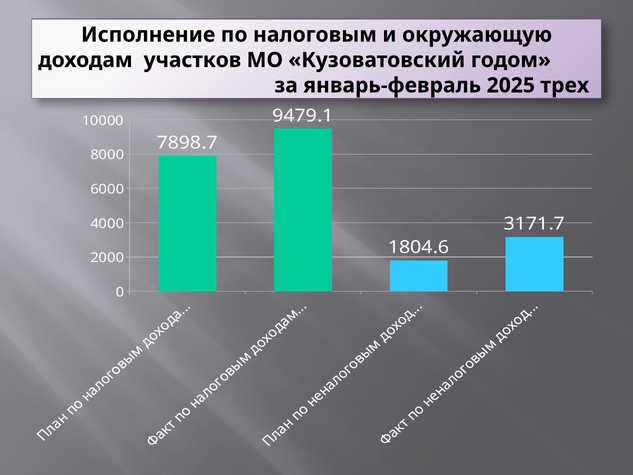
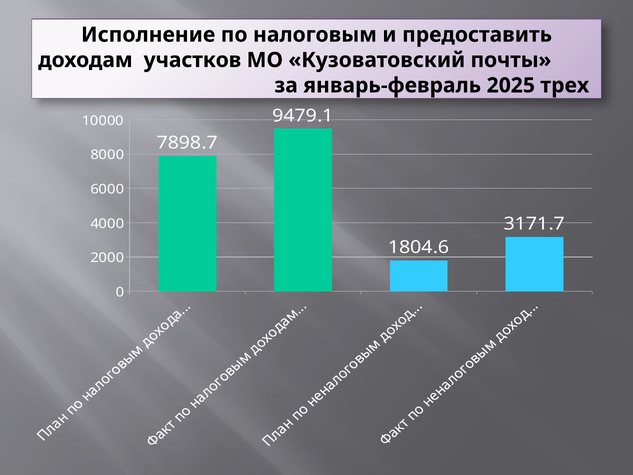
окружающую: окружающую -> предоставить
годом: годом -> почты
